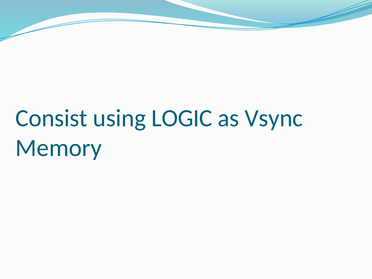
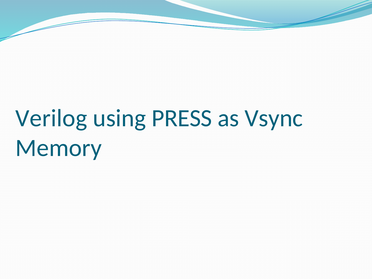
Consist: Consist -> Verilog
LOGIC: LOGIC -> PRESS
